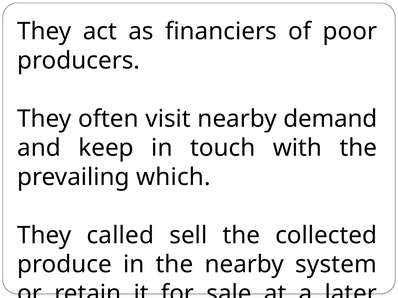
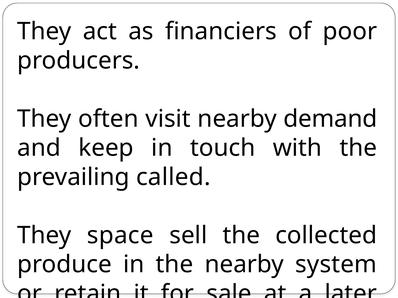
which: which -> called
called: called -> space
